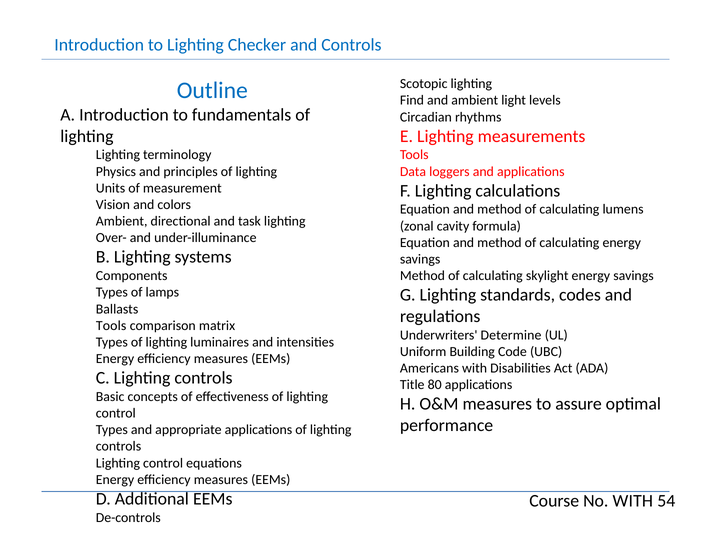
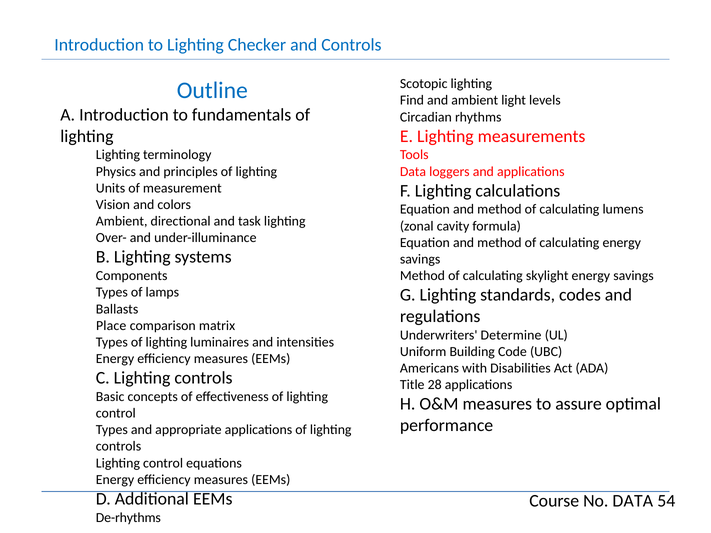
Tools at (111, 326): Tools -> Place
80: 80 -> 28
No WITH: WITH -> DATA
De-controls: De-controls -> De-rhythms
